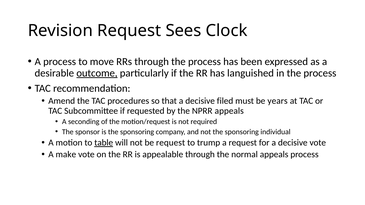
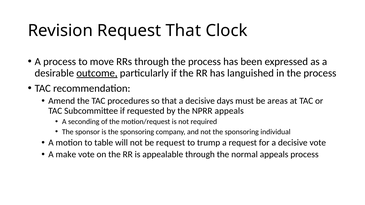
Request Sees: Sees -> That
filed: filed -> days
years: years -> areas
table underline: present -> none
